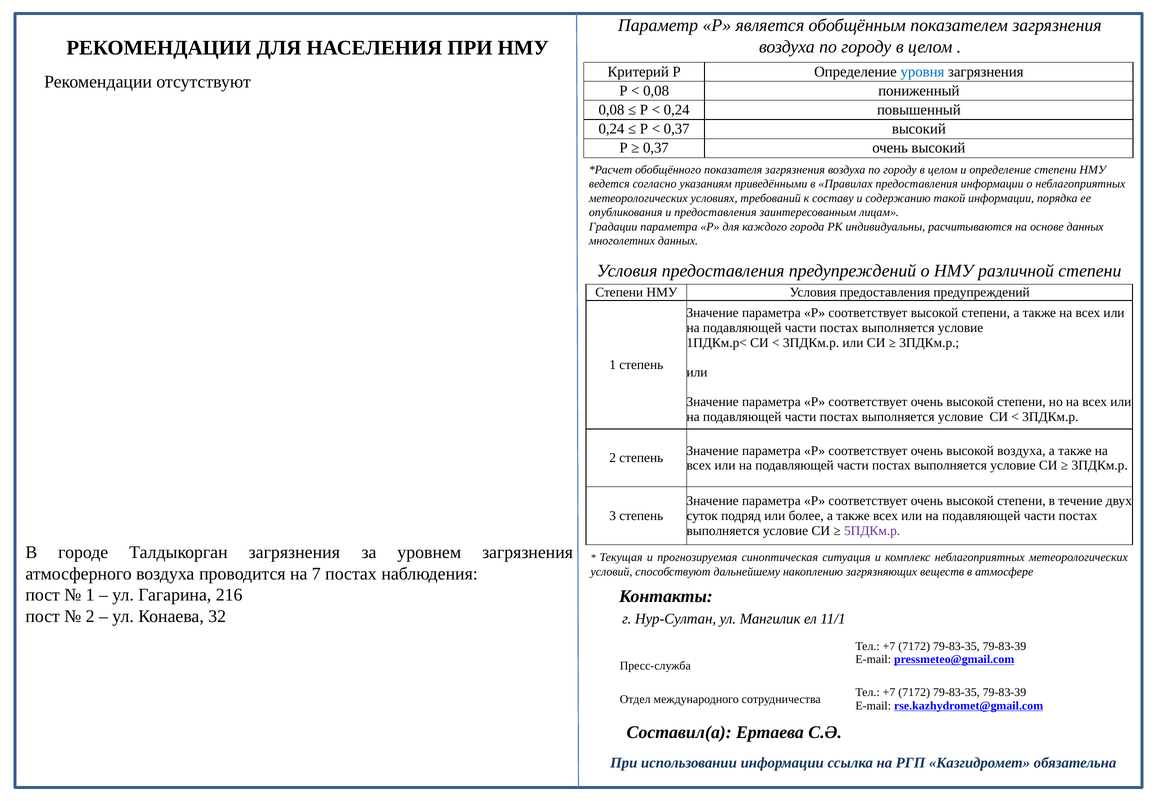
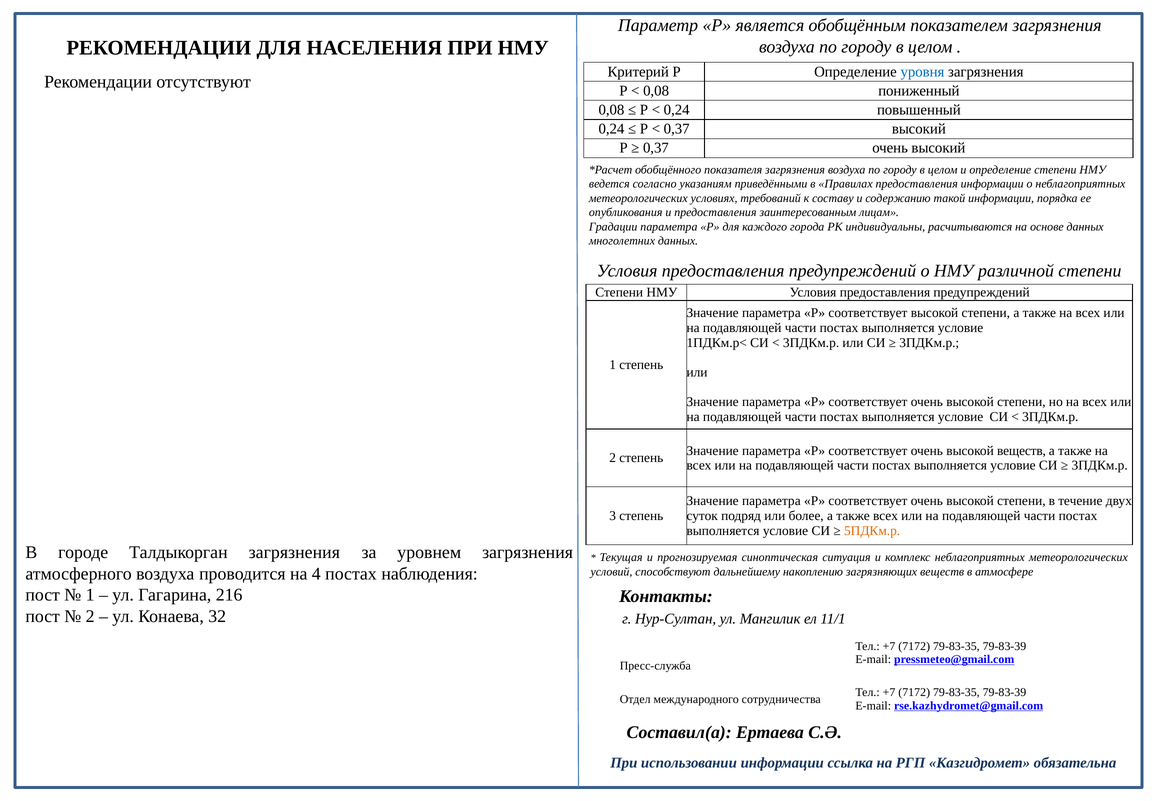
высокой воздуха: воздуха -> веществ
5ПДКм.р colour: purple -> orange
7: 7 -> 4
